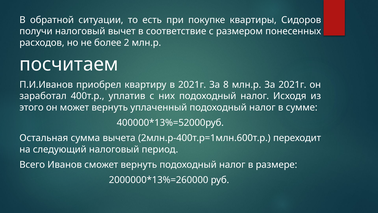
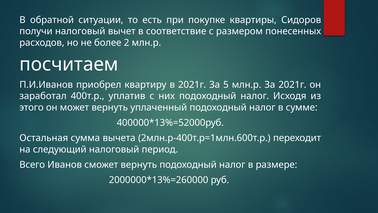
8: 8 -> 5
